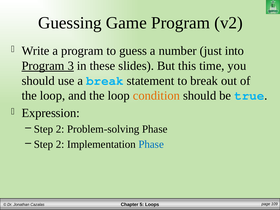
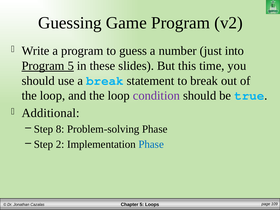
Program 3: 3 -> 5
condition colour: orange -> purple
Expression: Expression -> Additional
2 at (60, 129): 2 -> 8
